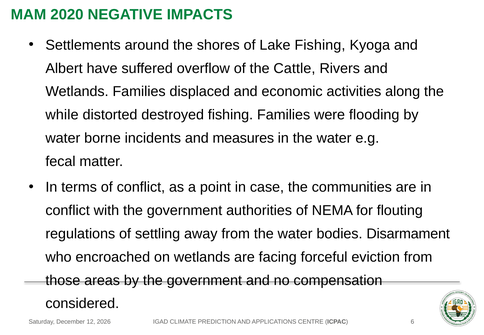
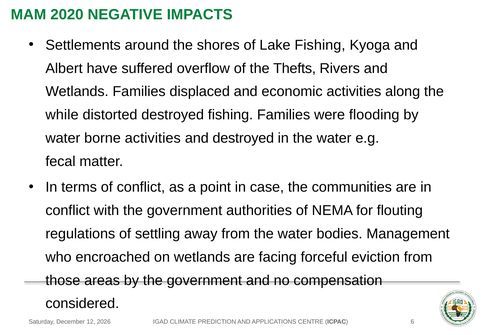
Cattle: Cattle -> Thefts
borne incidents: incidents -> activities
and measures: measures -> destroyed
Disarmament: Disarmament -> Management
